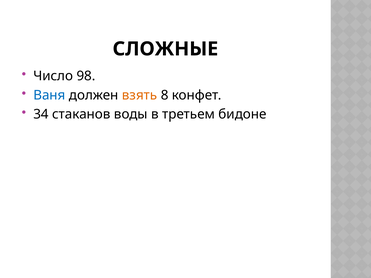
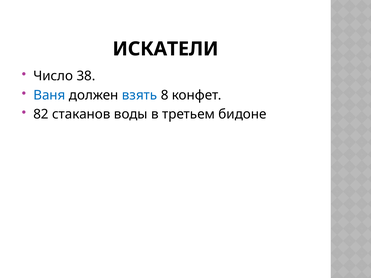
СЛОЖНЫЕ: СЛОЖНЫЕ -> ИСКАТЕЛИ
98: 98 -> 38
взять colour: orange -> blue
34: 34 -> 82
